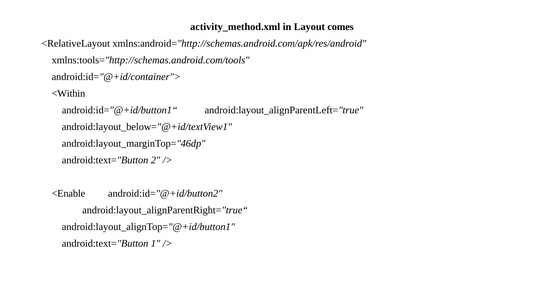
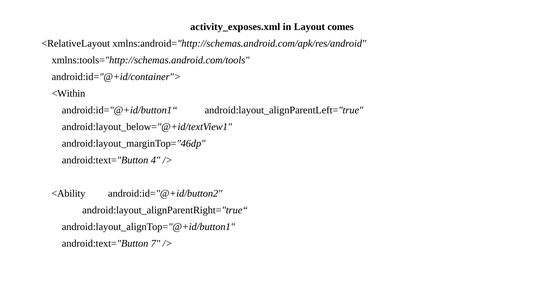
activity_method.xml: activity_method.xml -> activity_exposes.xml
2: 2 -> 4
<Enable: <Enable -> <Ability
1: 1 -> 7
